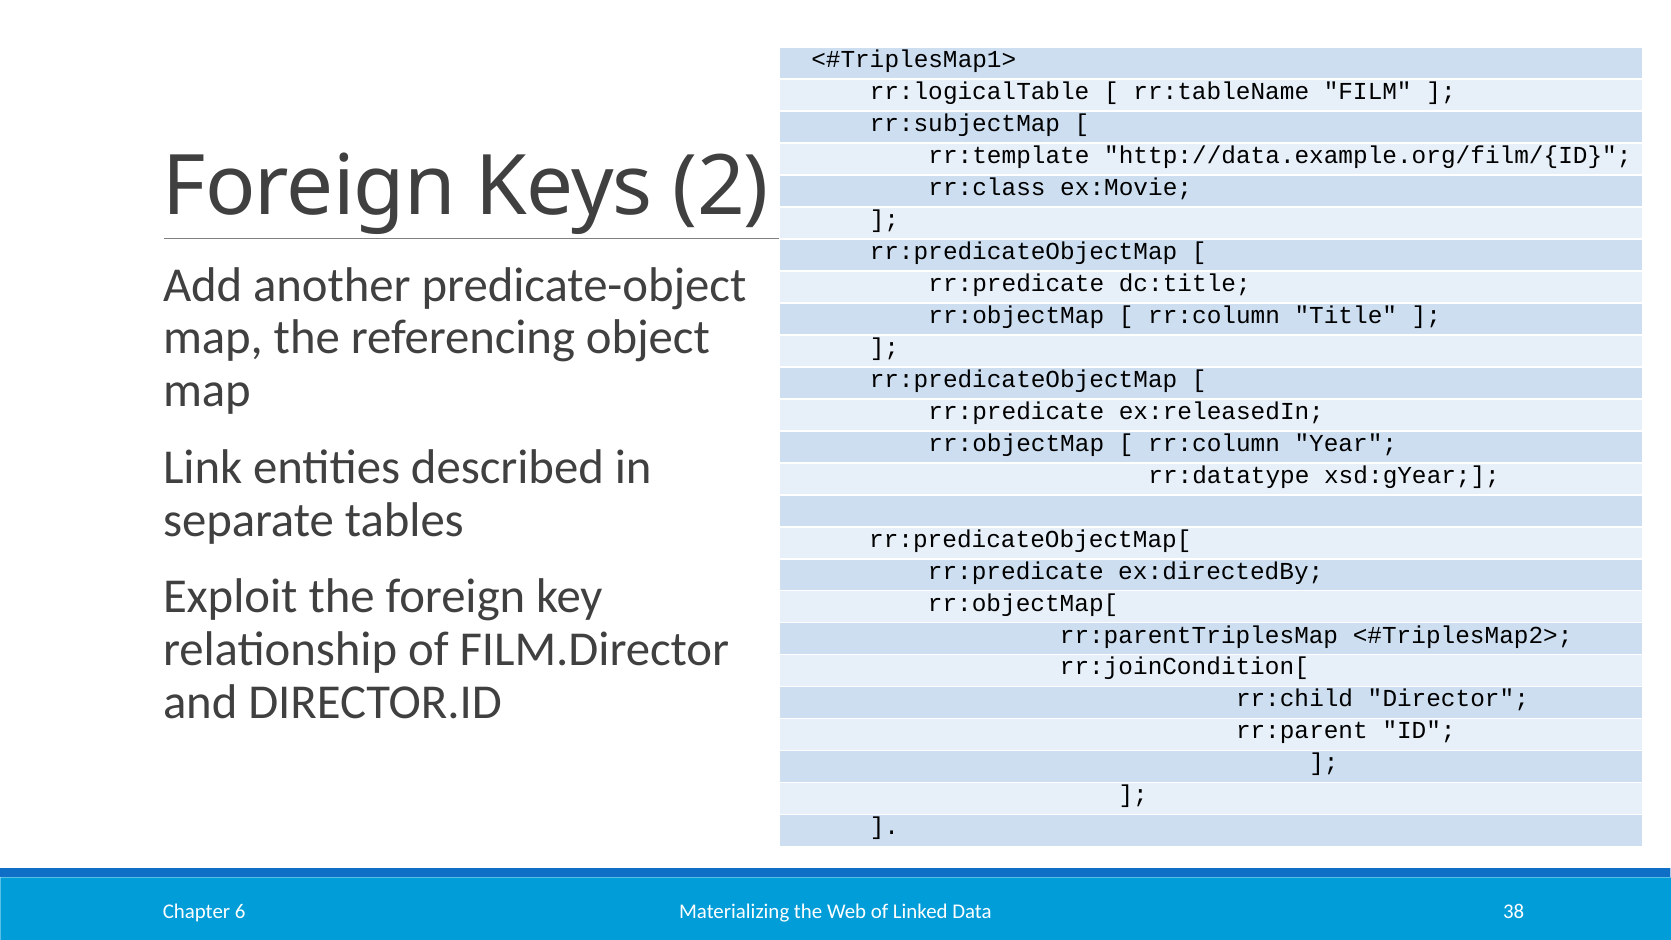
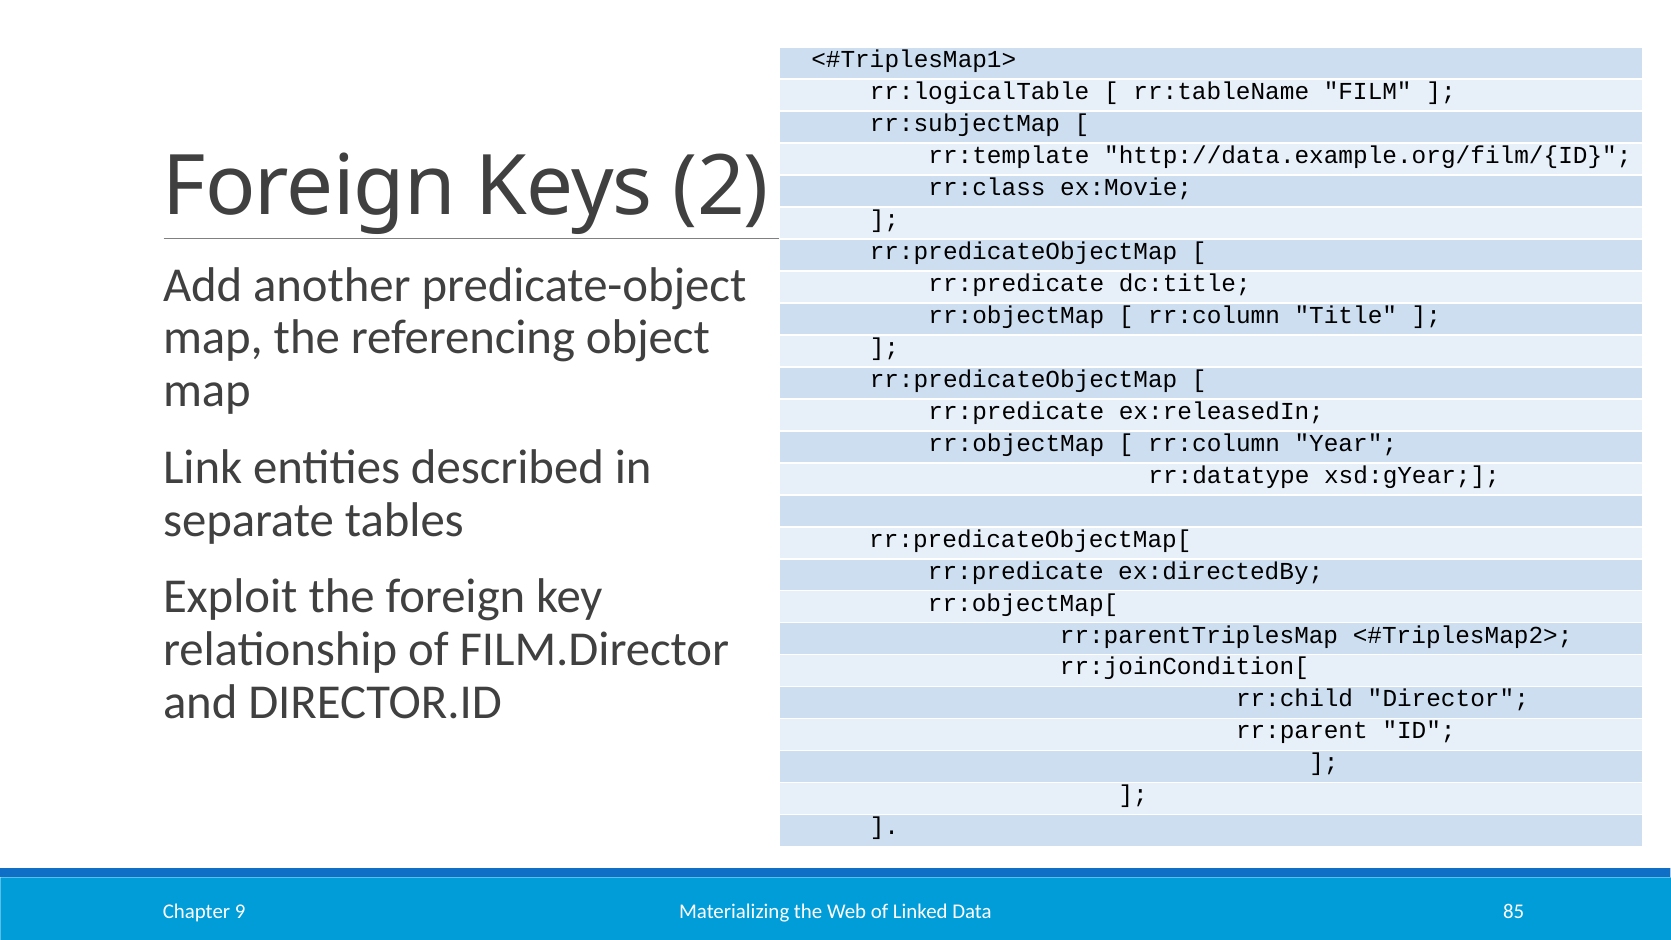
38: 38 -> 85
6: 6 -> 9
